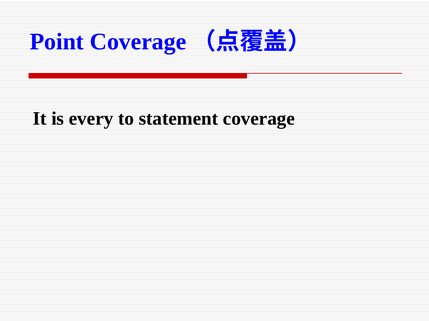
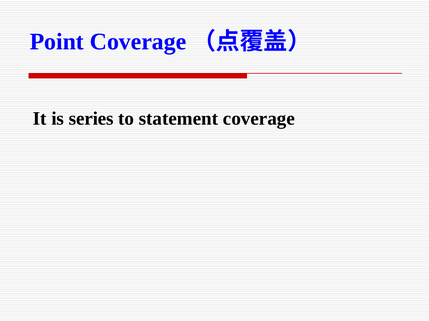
every: every -> series
